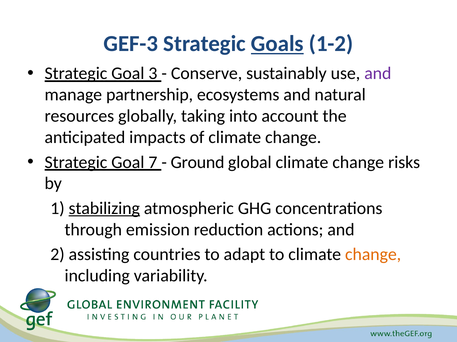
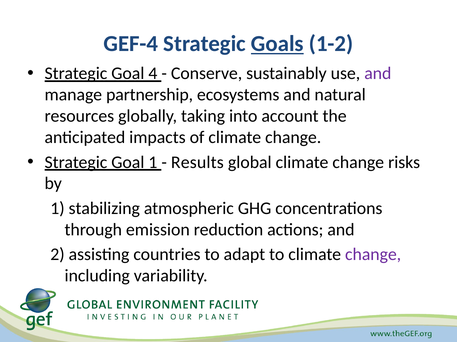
GEF-3: GEF-3 -> GEF-4
3: 3 -> 4
Goal 7: 7 -> 1
Ground: Ground -> Results
stabilizing underline: present -> none
change at (373, 255) colour: orange -> purple
